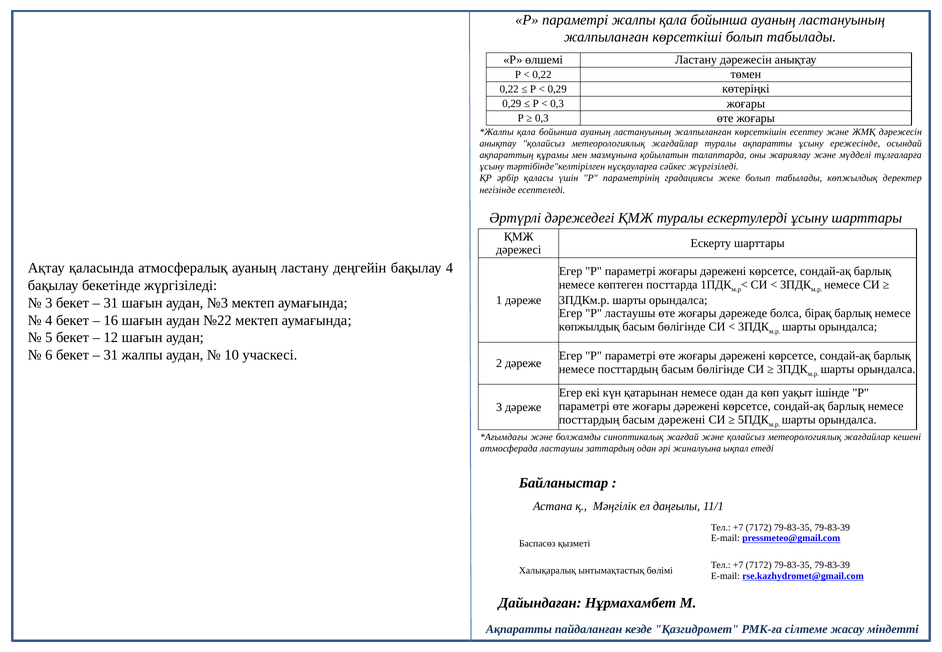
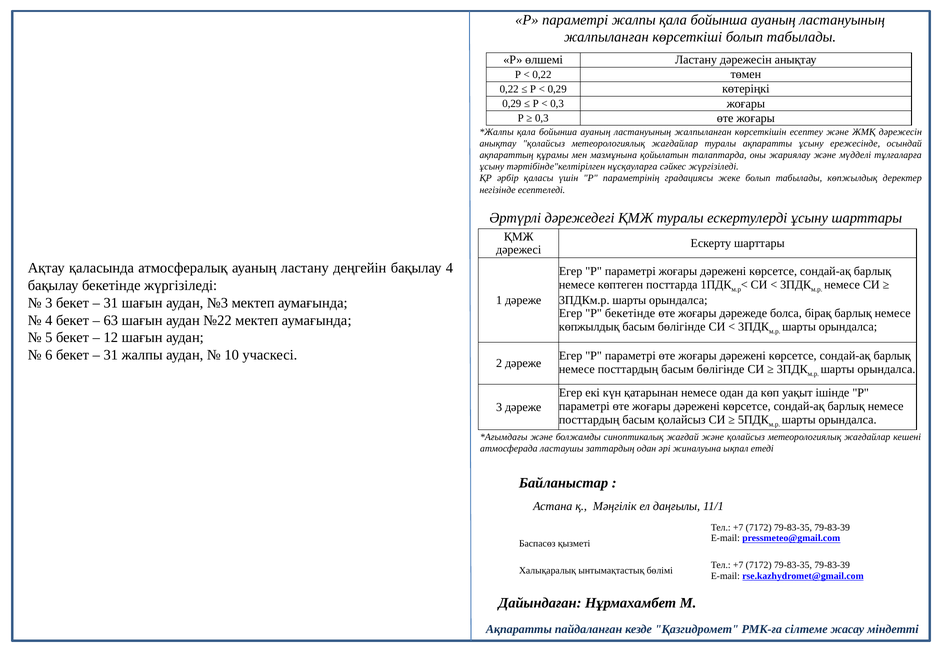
P ластаушы: ластаушы -> бекетінде
16: 16 -> 63
басым дәрежені: дәрежені -> қолайсыз
